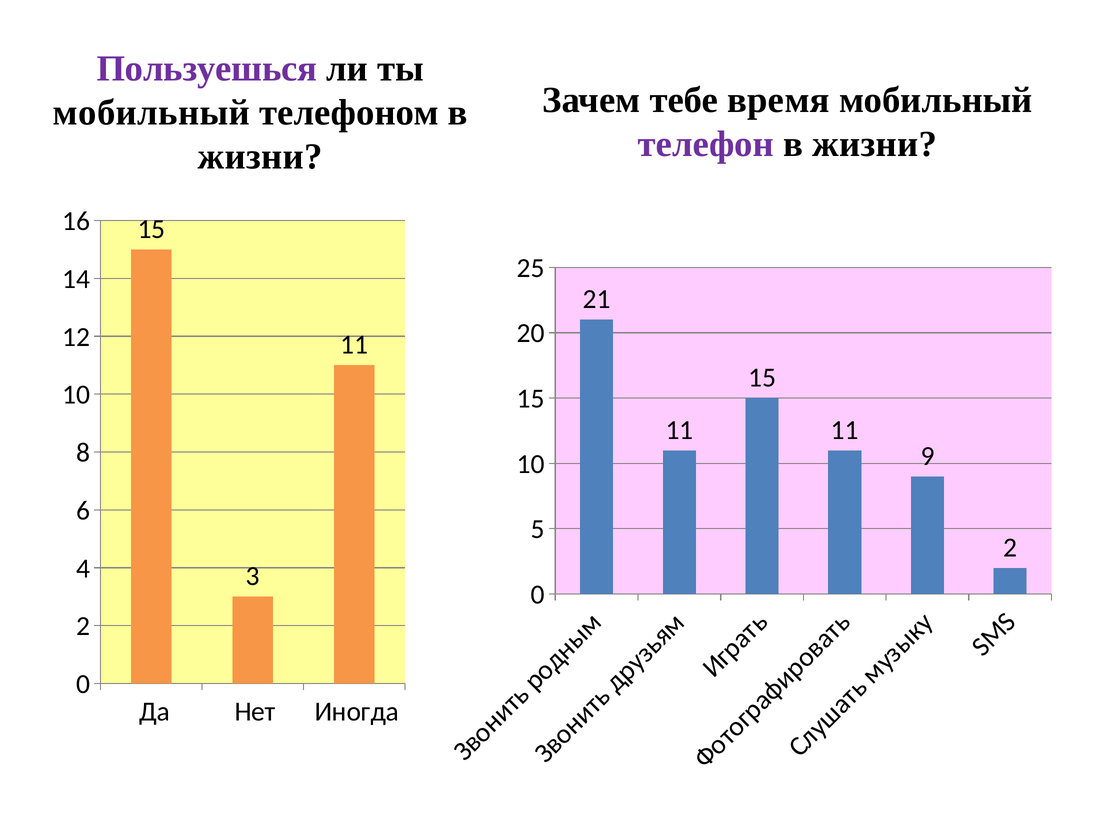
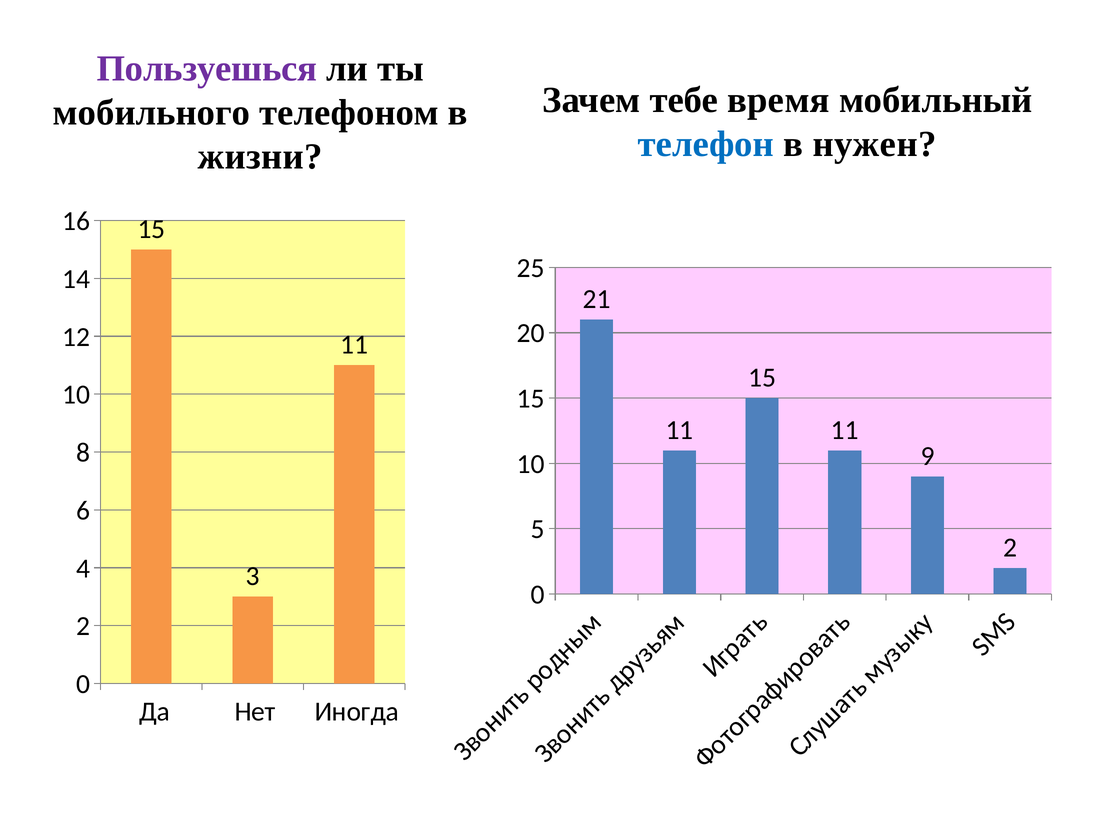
мобильный at (151, 113): мобильный -> мобильного
телефон colour: purple -> blue
жизни at (875, 144): жизни -> нужен
